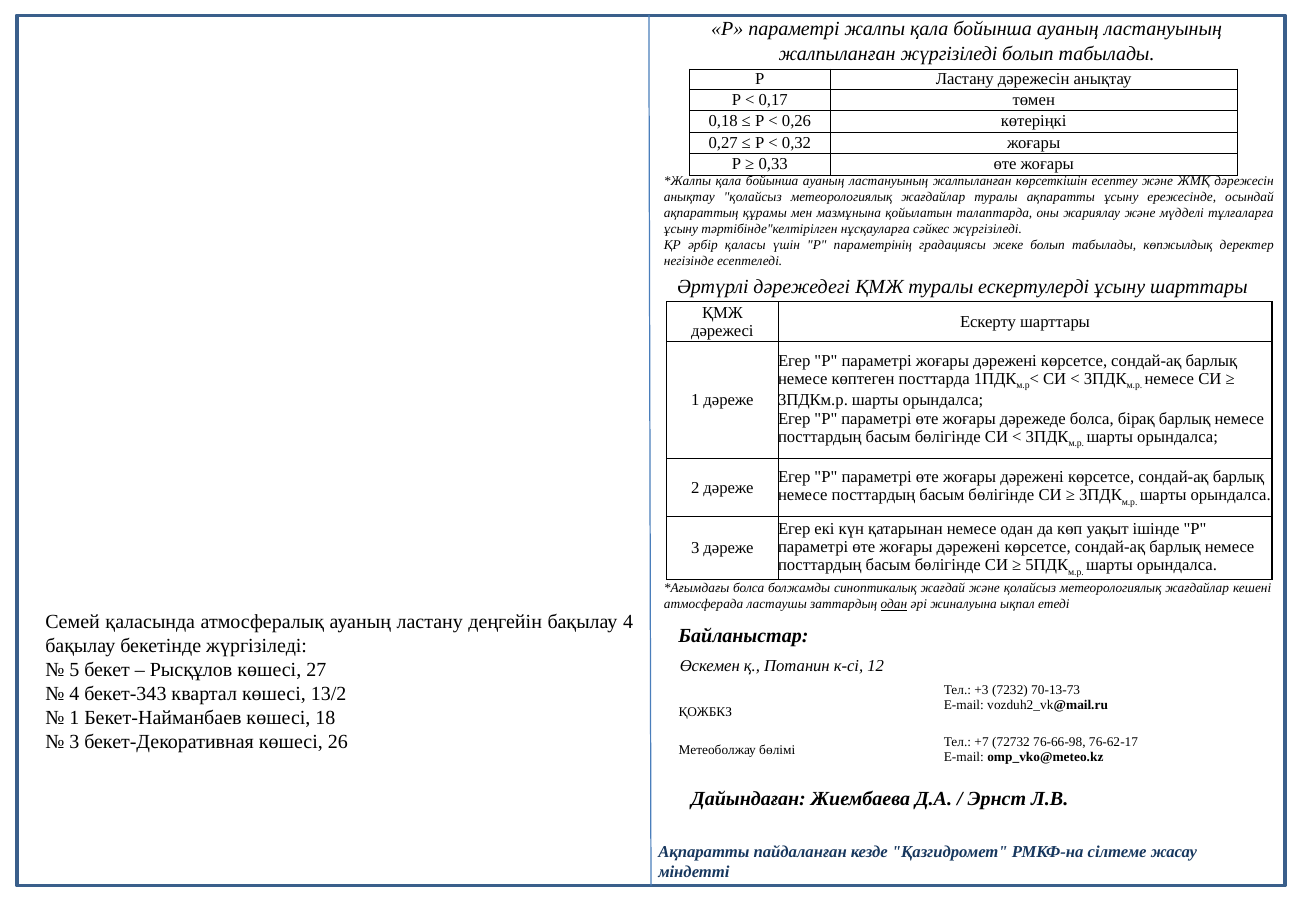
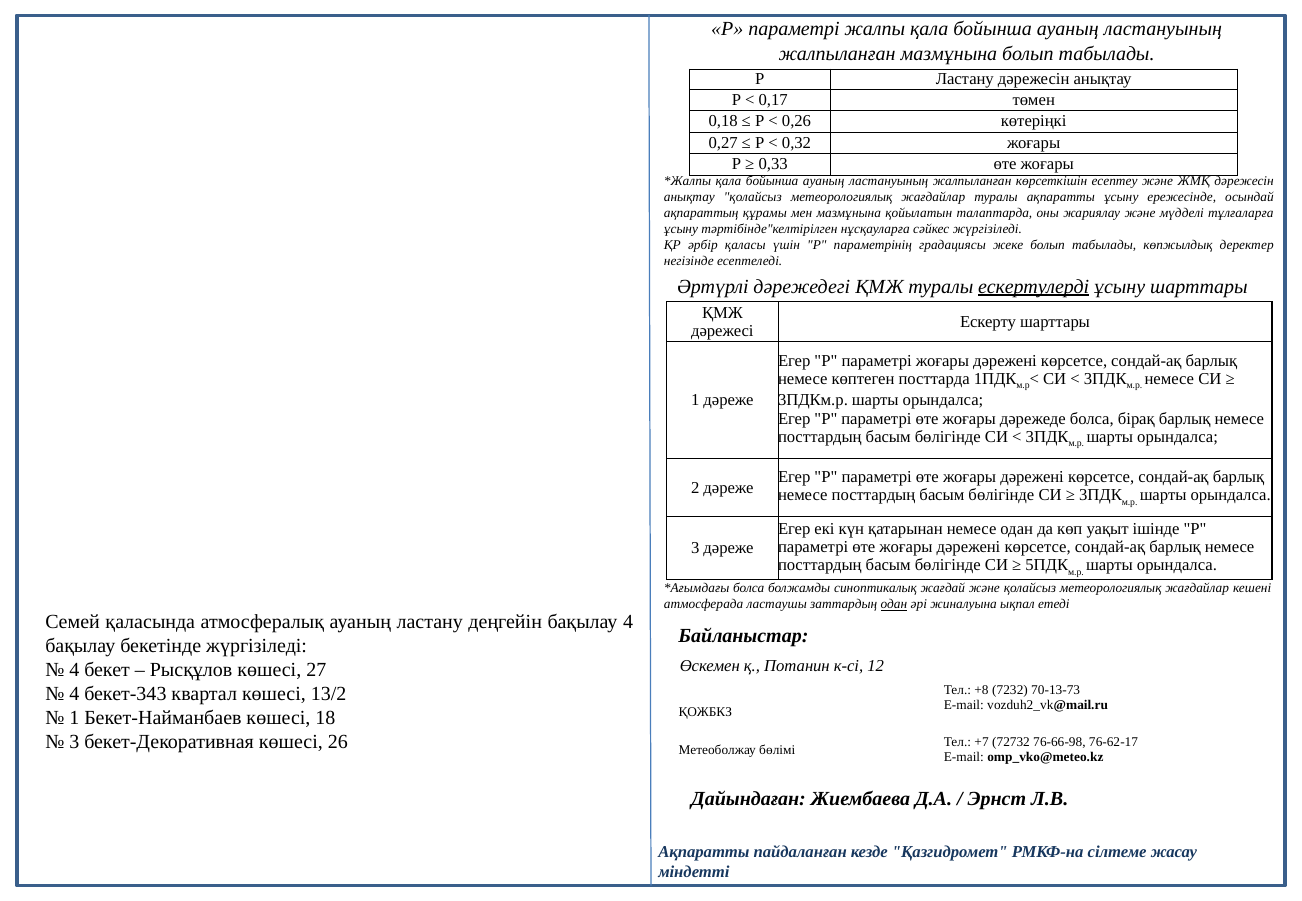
жалпыланған жүргізіледі: жүргізіледі -> мазмұнына
ескертулерді underline: none -> present
5 at (74, 670): 5 -> 4
+3: +3 -> +8
